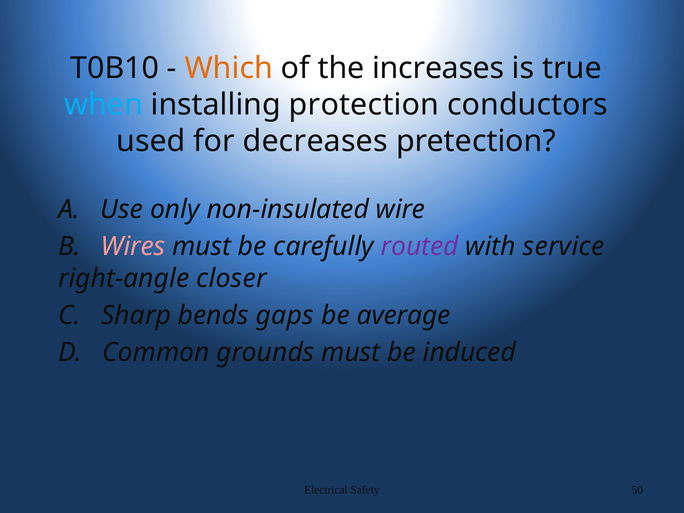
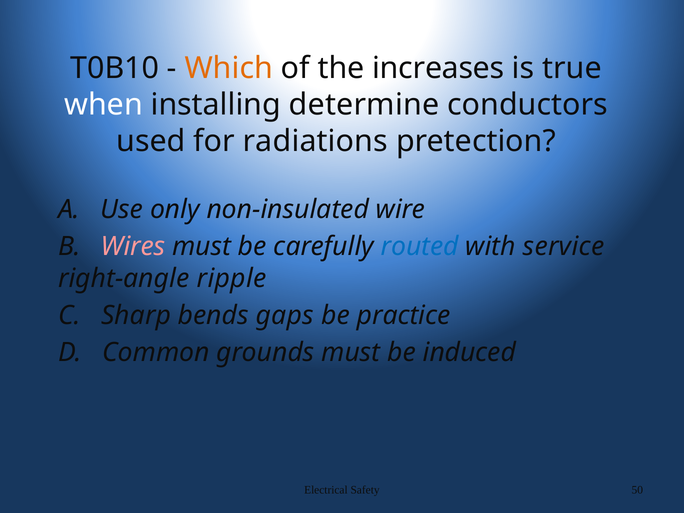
when colour: light blue -> white
protection: protection -> determine
decreases: decreases -> radiations
routed colour: purple -> blue
closer: closer -> ripple
average: average -> practice
